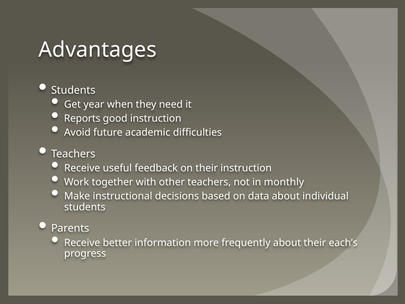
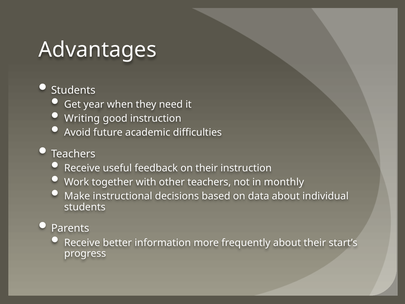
Reports: Reports -> Writing
each’s: each’s -> start’s
